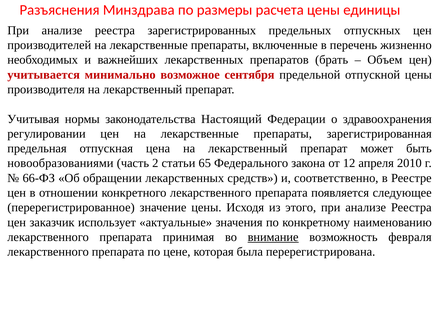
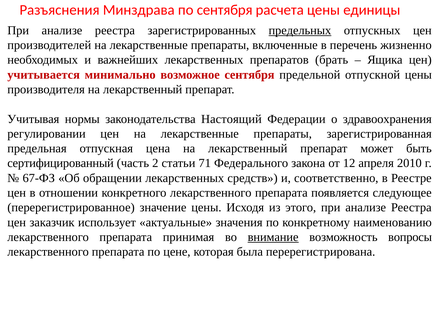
по размеры: размеры -> сентября
предельных underline: none -> present
Объем: Объем -> Ящика
новообразованиями: новообразованиями -> сертифицированный
65: 65 -> 71
66-ФЗ: 66-ФЗ -> 67-ФЗ
февраля: февраля -> вопросы
